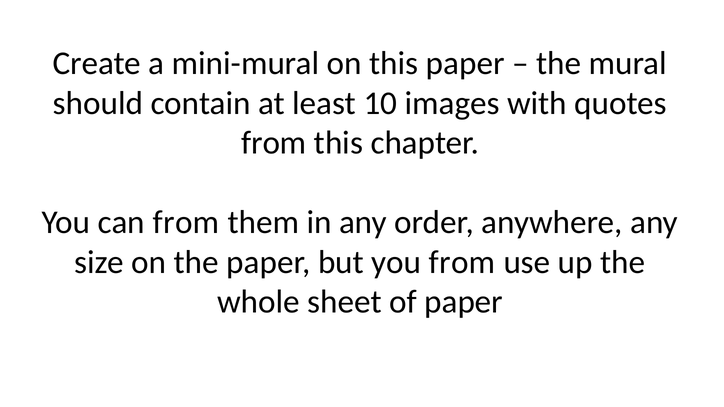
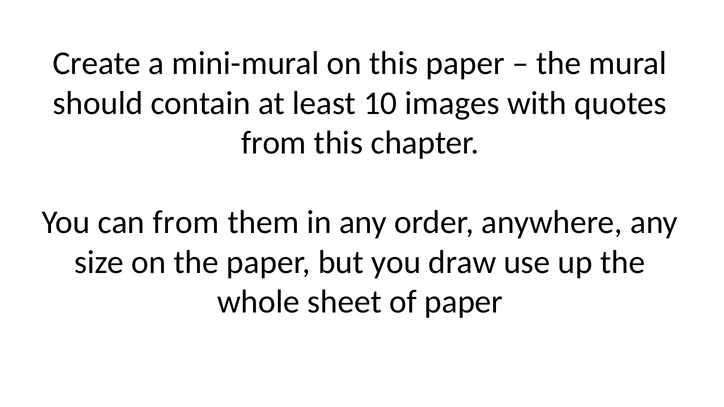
you from: from -> draw
